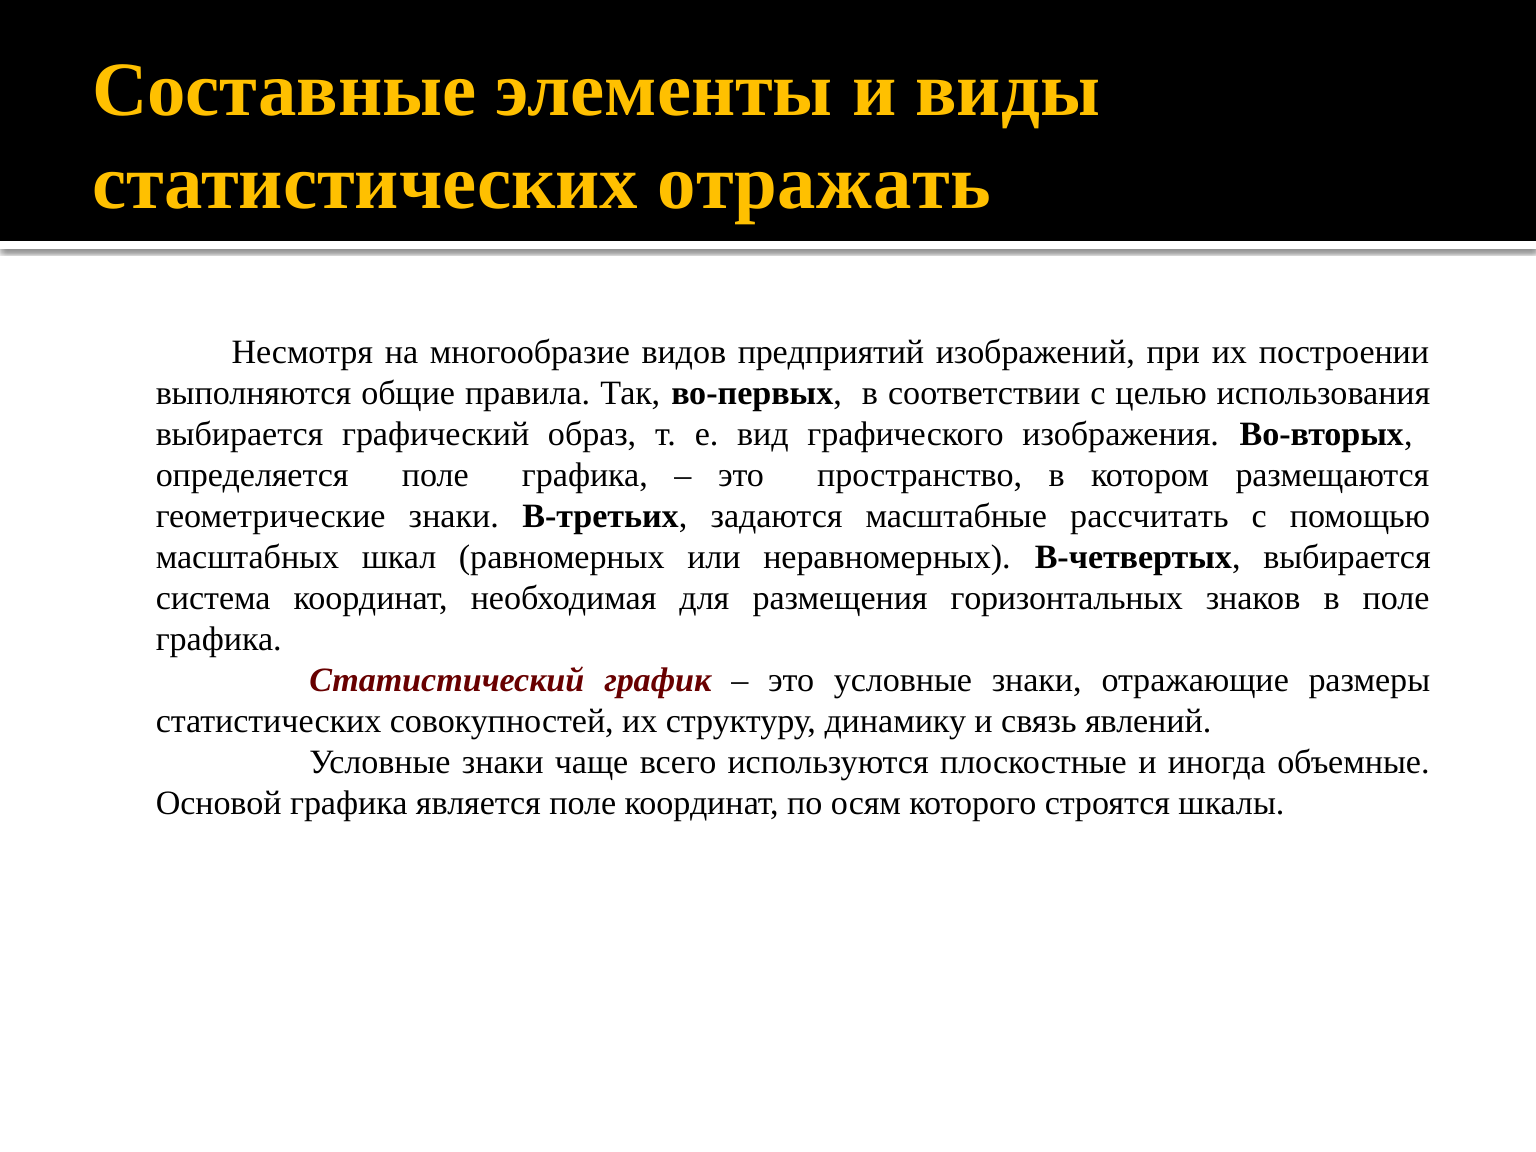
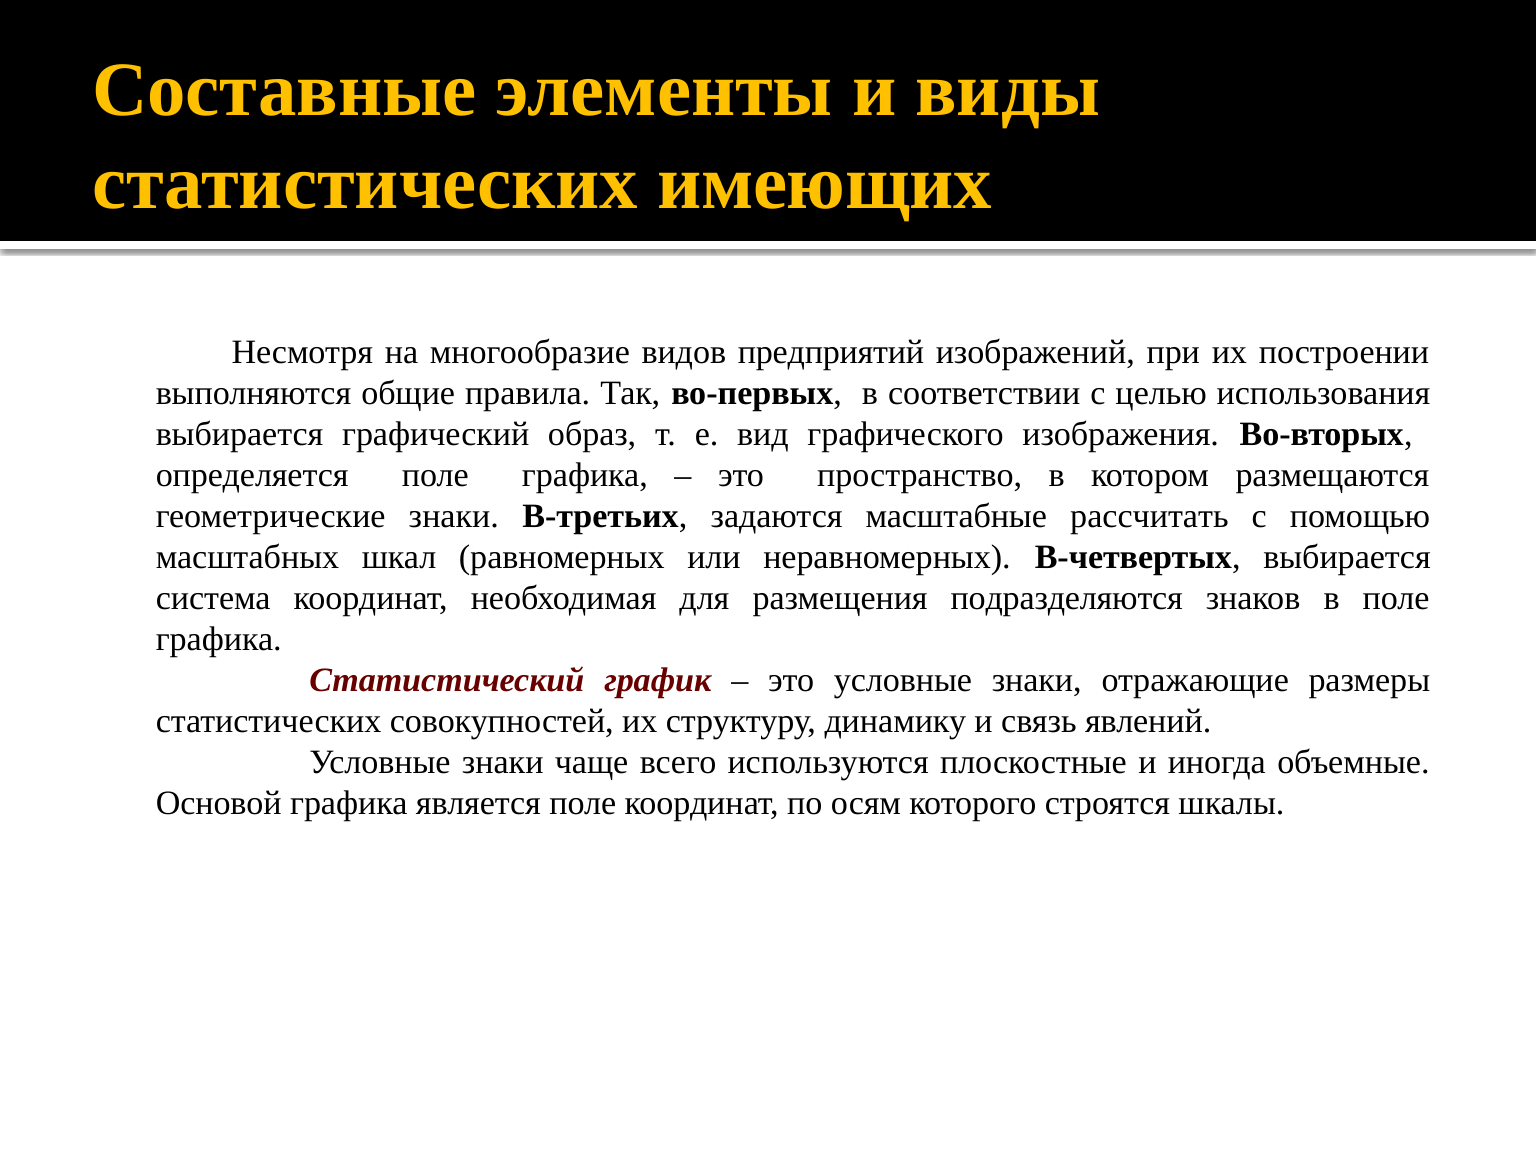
отражать: отражать -> имеющих
горизонтальных: горизонтальных -> подразделяются
